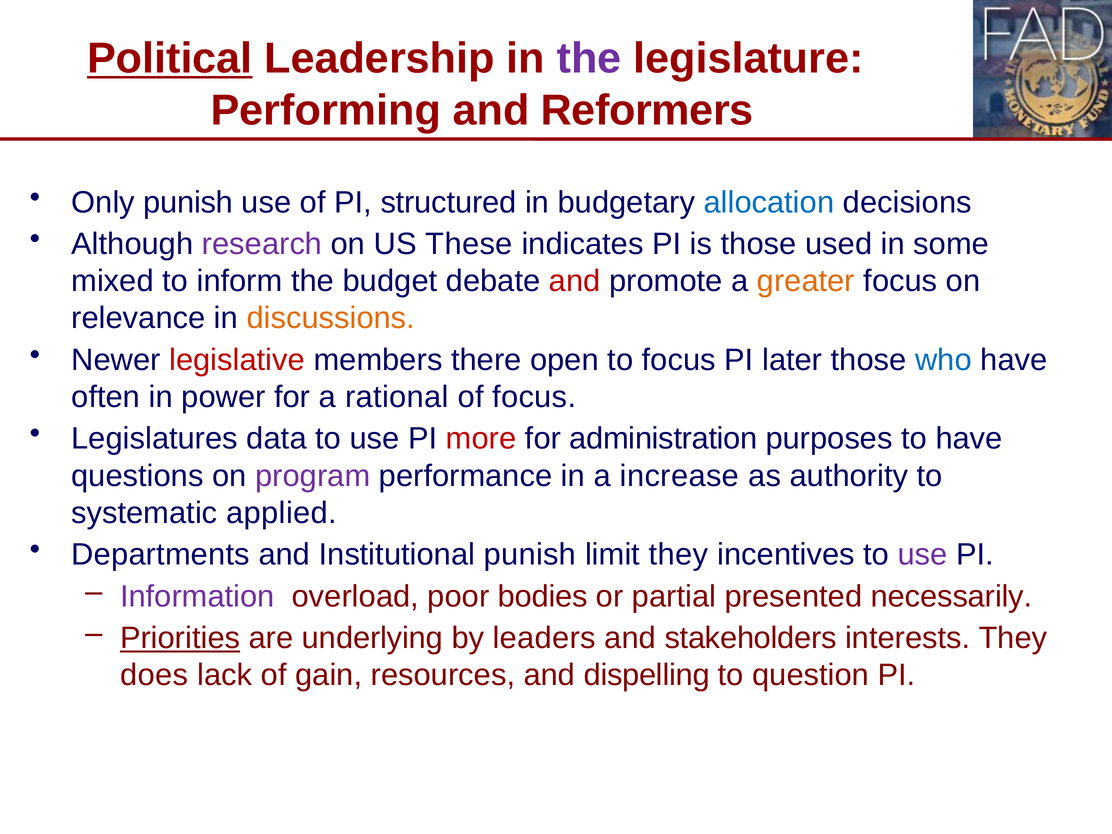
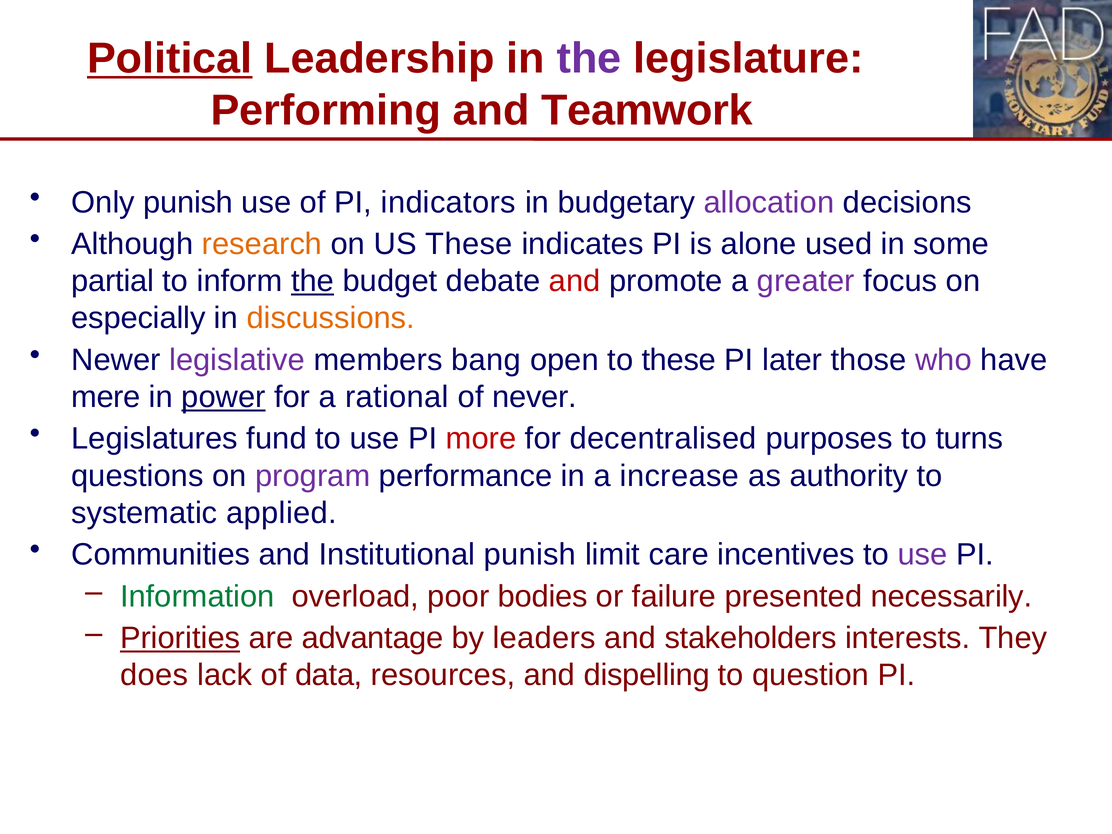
Reformers: Reformers -> Teamwork
structured: structured -> indicators
allocation colour: blue -> purple
research colour: purple -> orange
is those: those -> alone
mixed: mixed -> partial
the at (313, 281) underline: none -> present
greater colour: orange -> purple
relevance: relevance -> especially
legislative colour: red -> purple
there: there -> bang
to focus: focus -> these
who colour: blue -> purple
often: often -> mere
power underline: none -> present
of focus: focus -> never
data: data -> fund
administration: administration -> decentralised
to have: have -> turns
Departments: Departments -> Communities
limit they: they -> care
Information colour: purple -> green
partial: partial -> failure
underlying: underlying -> advantage
gain: gain -> data
